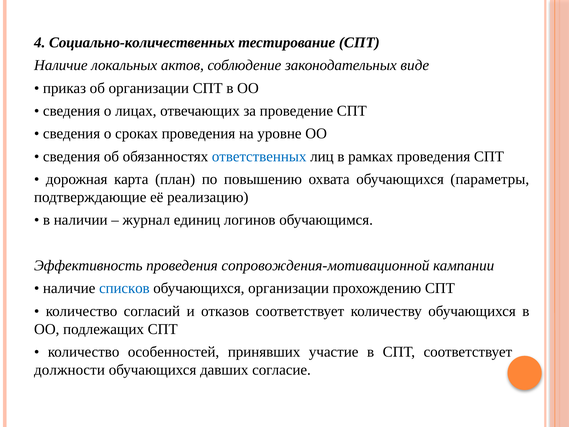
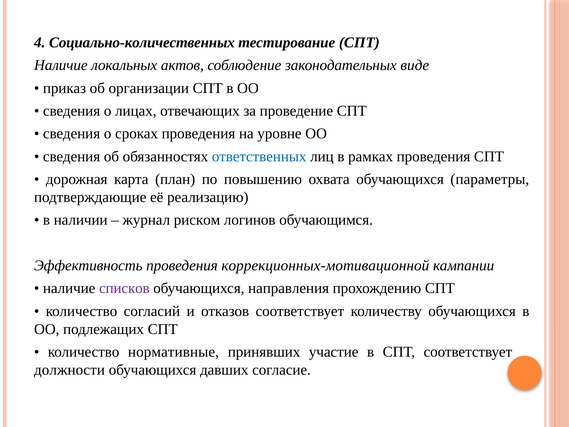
единиц: единиц -> риском
сопровождения-мотивационной: сопровождения-мотивационной -> коррекционных-мотивационной
списков colour: blue -> purple
обучающихся организации: организации -> направления
особенностей: особенностей -> нормативные
